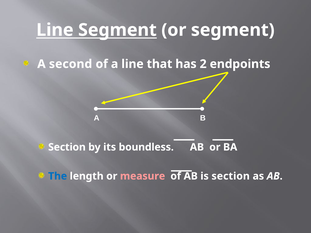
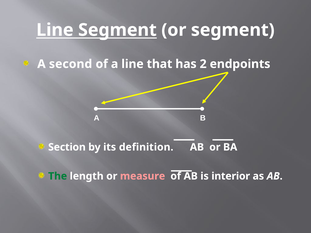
boundless: boundless -> definition
The colour: blue -> green
is section: section -> interior
